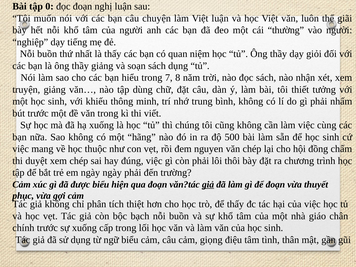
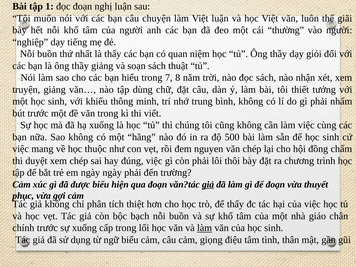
0: 0 -> 1
sách dụng: dụng -> thuật
làm at (205, 228) underline: none -> present
